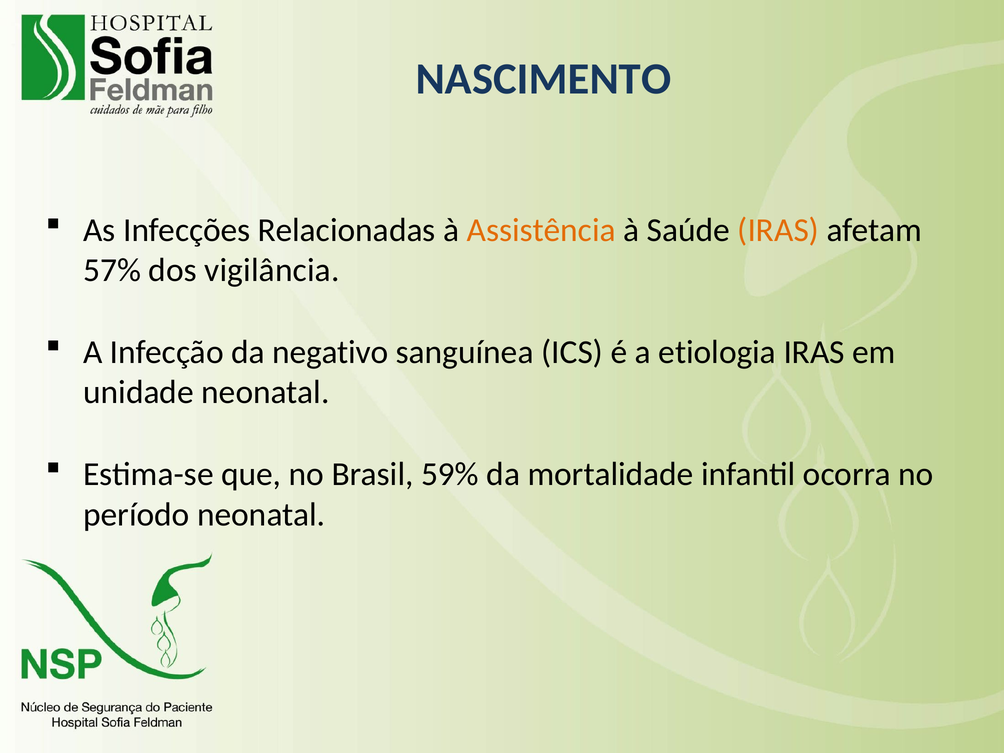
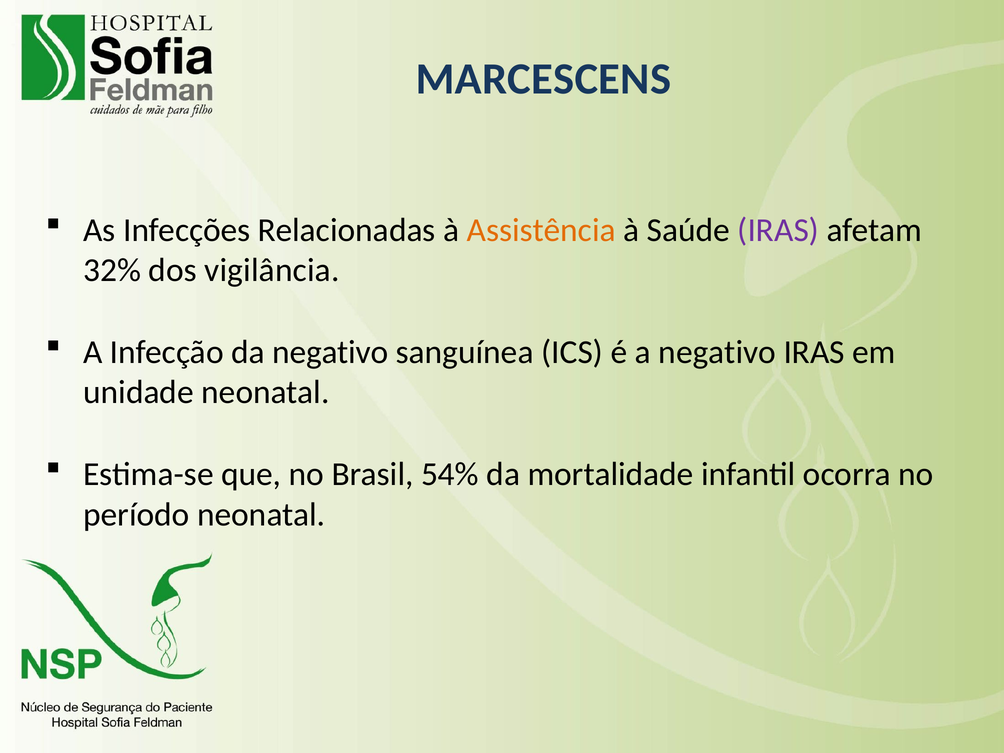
NASCIMENTO: NASCIMENTO -> MARCESCENS
IRAS at (778, 230) colour: orange -> purple
57%: 57% -> 32%
a etiologia: etiologia -> negativo
59%: 59% -> 54%
